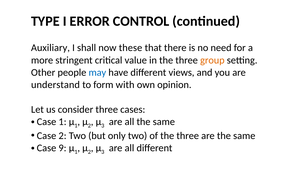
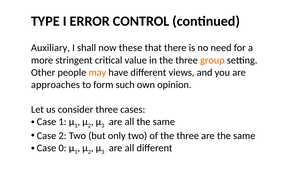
may colour: blue -> orange
understand: understand -> approaches
with: with -> such
9: 9 -> 0
